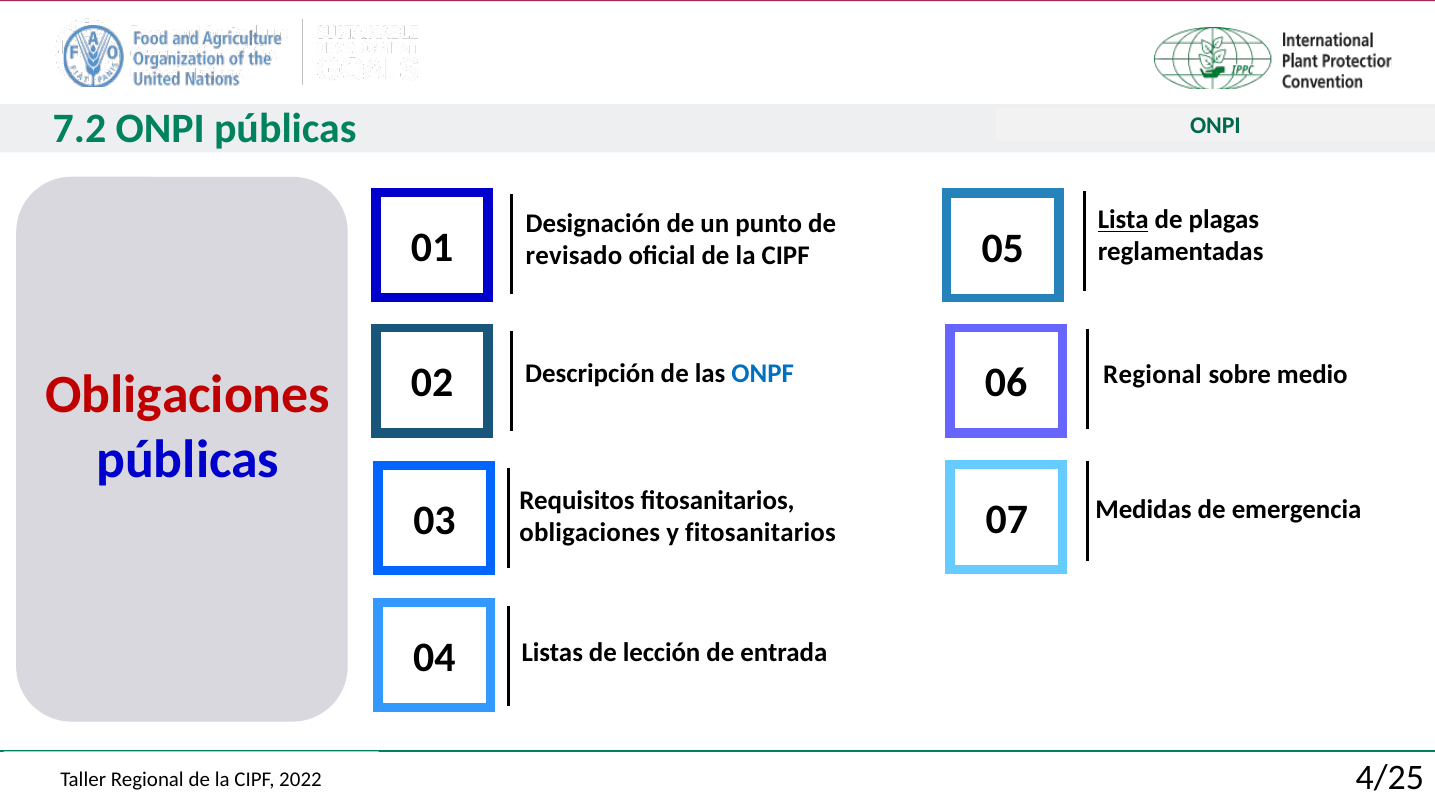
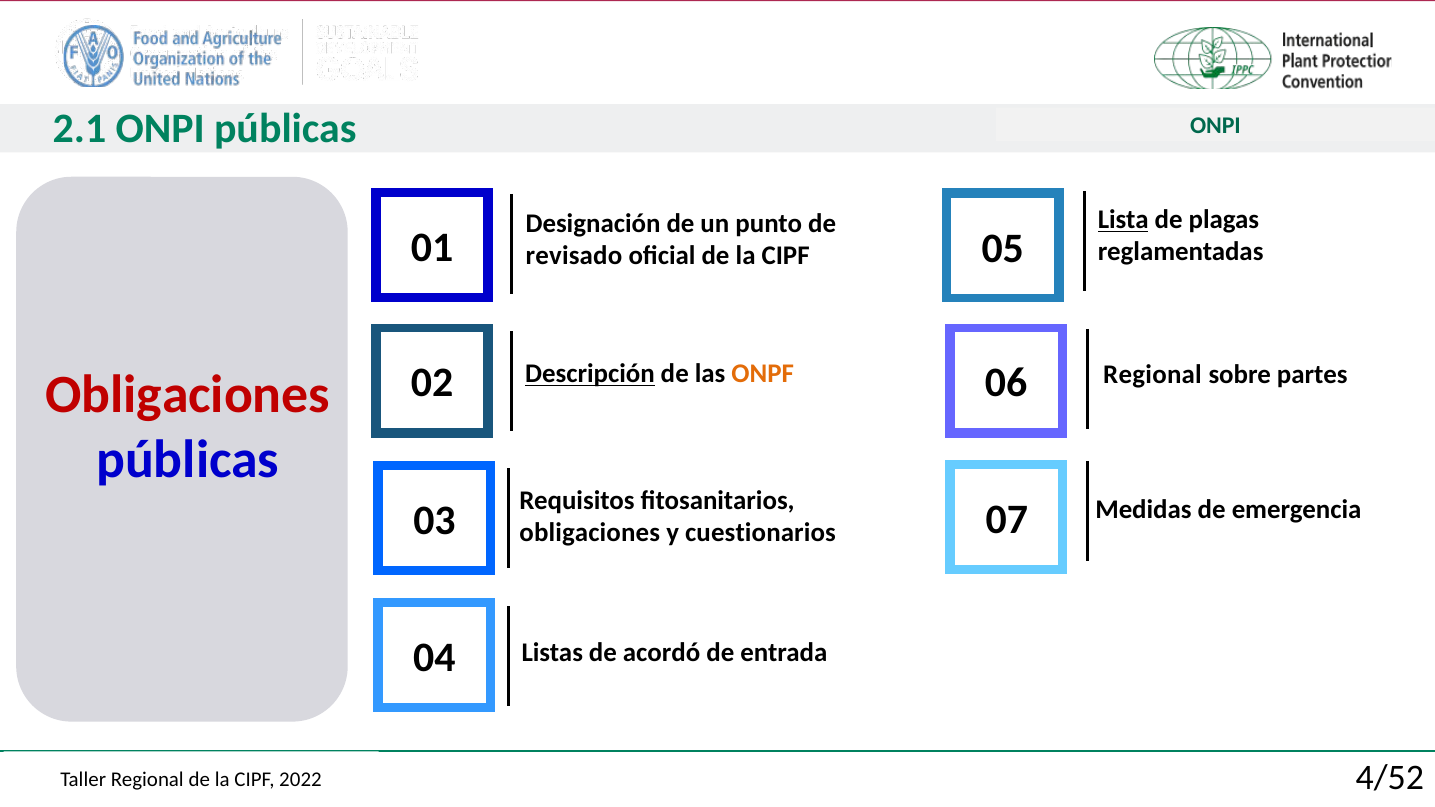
7.2: 7.2 -> 2.1
Descripción underline: none -> present
ONPF colour: blue -> orange
medio: medio -> partes
y fitosanitarios: fitosanitarios -> cuestionarios
lección: lección -> acordó
4/25: 4/25 -> 4/52
